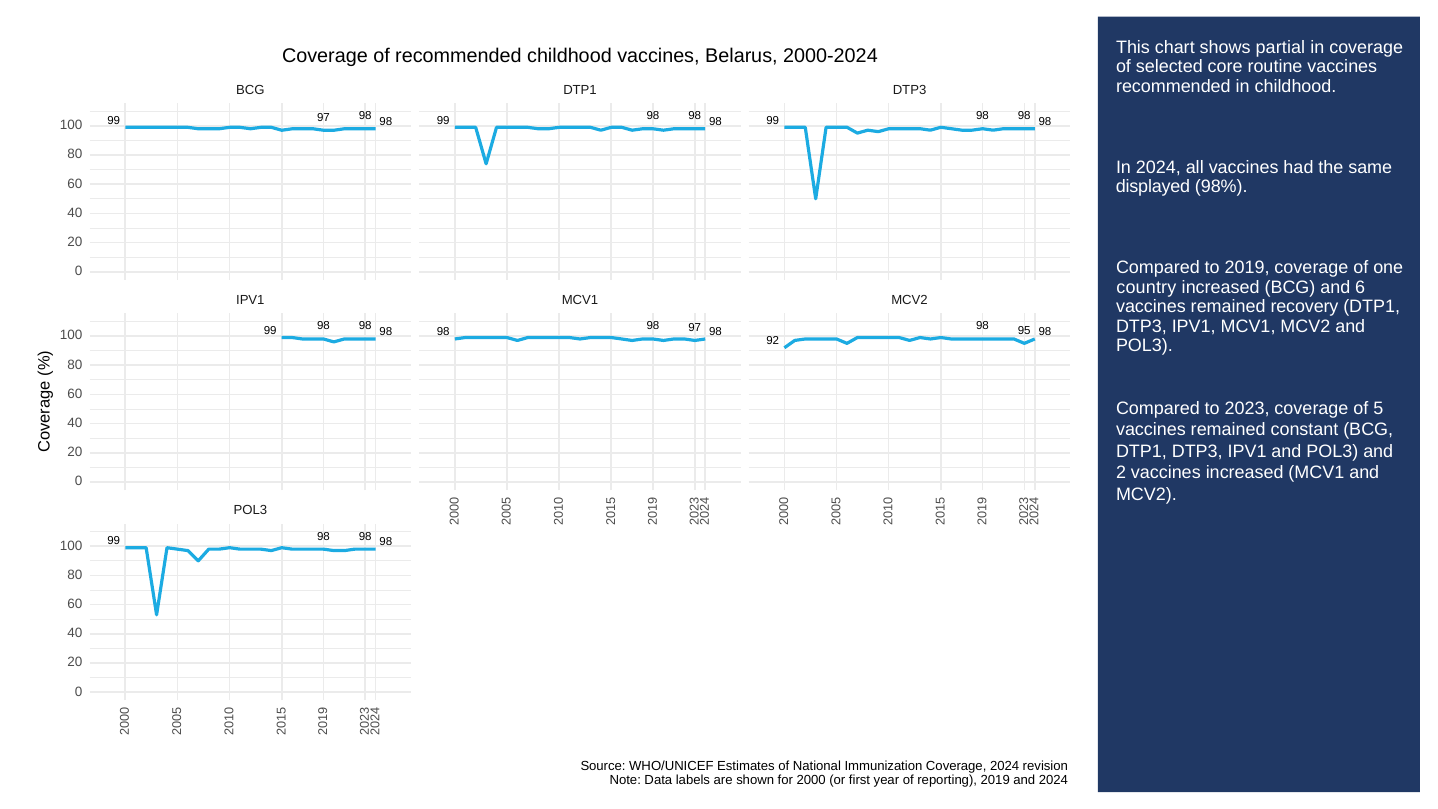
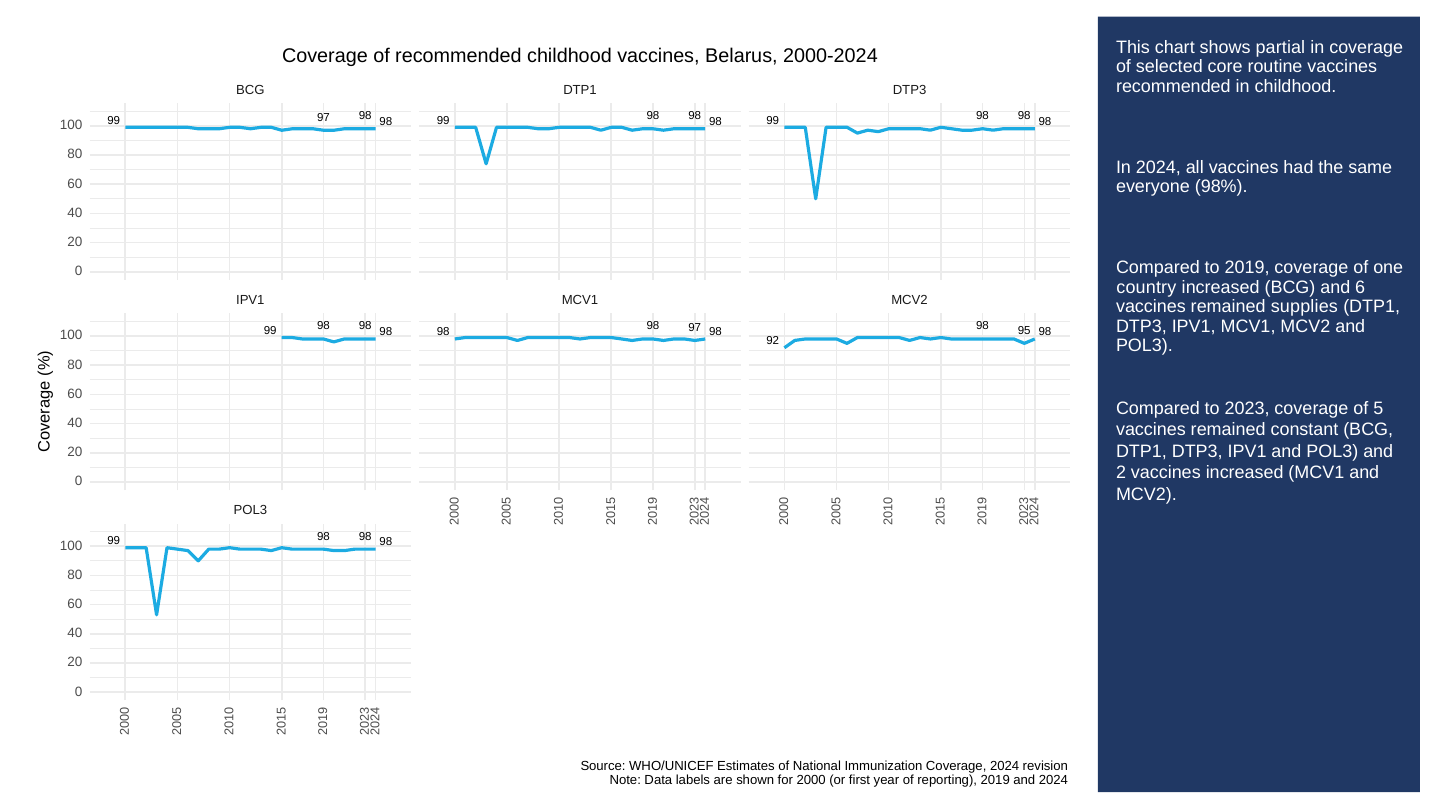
displayed: displayed -> everyone
recovery: recovery -> supplies
